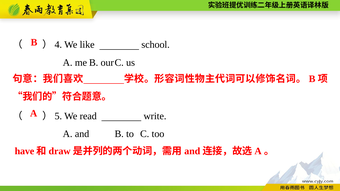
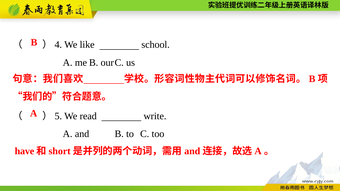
draw: draw -> short
